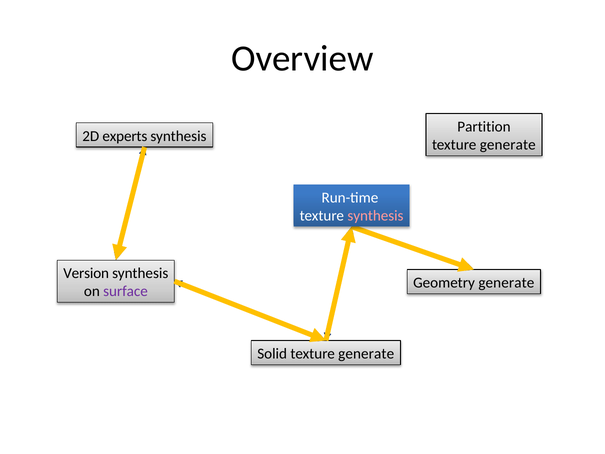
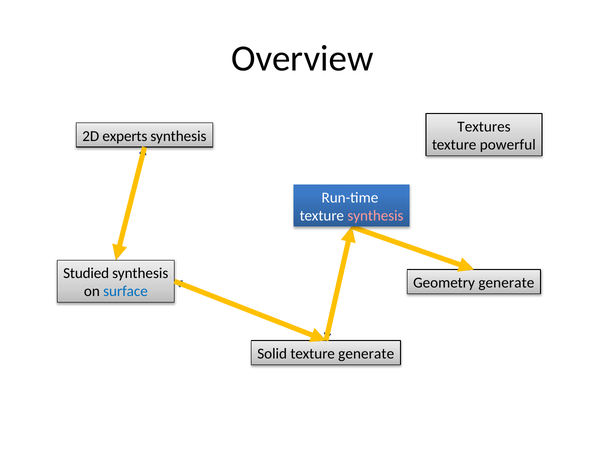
Partition: Partition -> Textures
generate at (508, 145): generate -> powerful
Version: Version -> Studied
surface colour: purple -> blue
